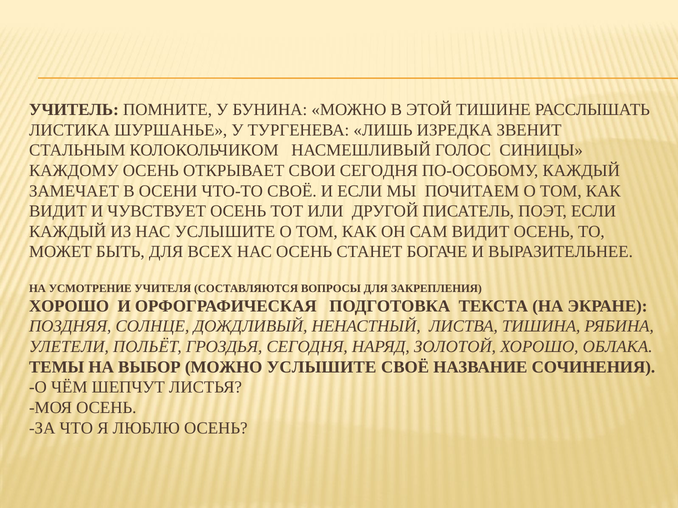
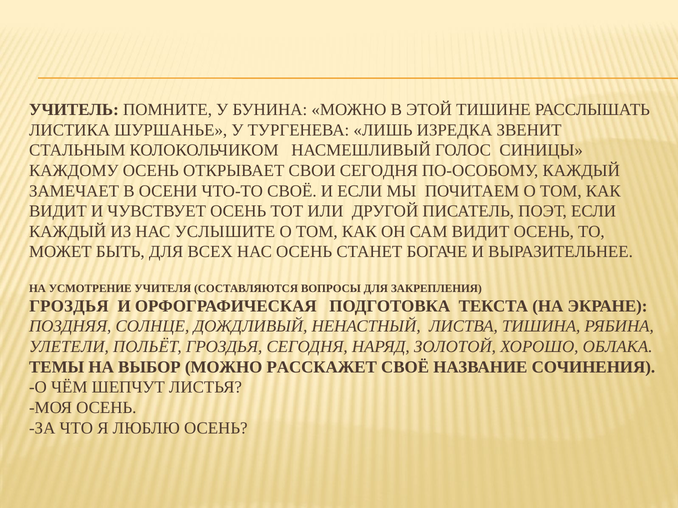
ХОРОШО at (69, 306): ХОРОШО -> ГРОЗДЬЯ
МОЖНО УСЛЫШИТЕ: УСЛЫШИТЕ -> РАССКАЖЕТ
